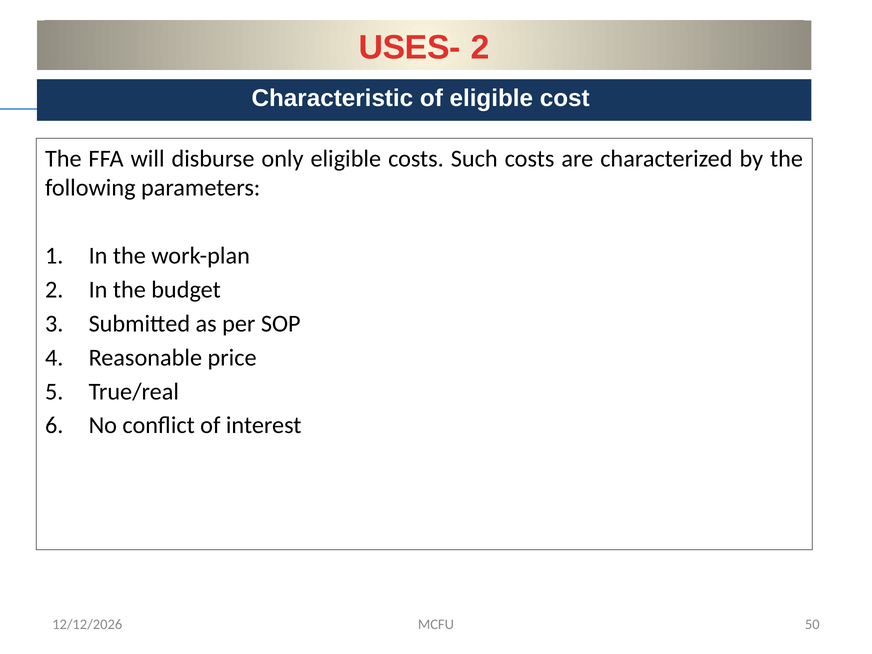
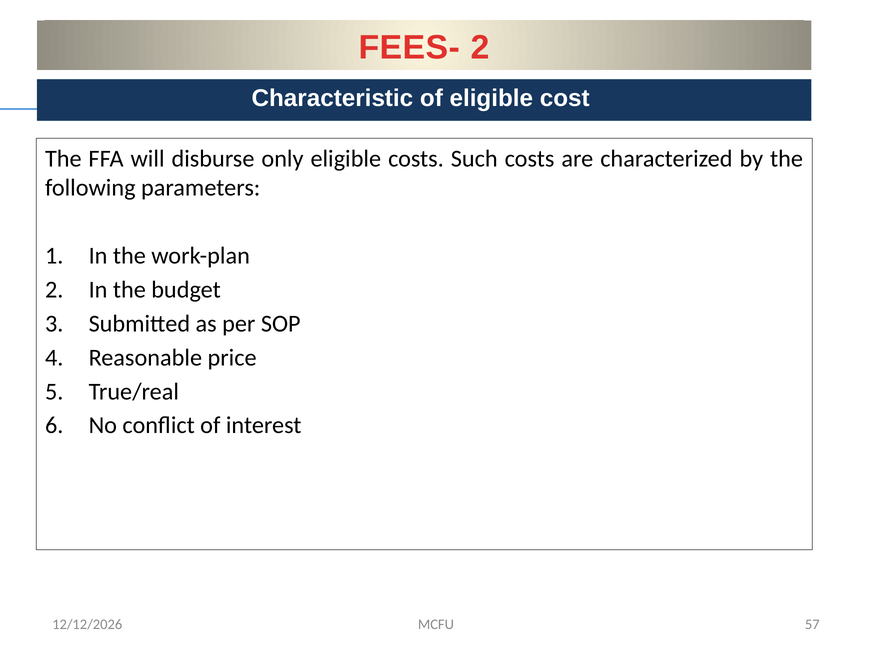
USES-: USES- -> FEES-
50: 50 -> 57
